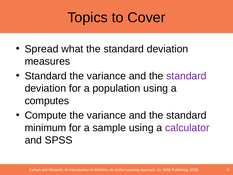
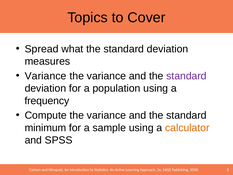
Standard at (46, 76): Standard -> Variance
computes: computes -> frequency
calculator colour: purple -> orange
